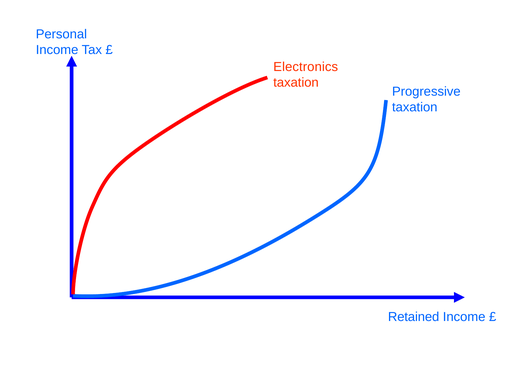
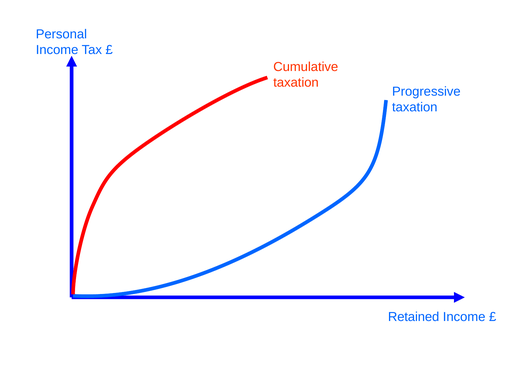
Electronics: Electronics -> Cumulative
